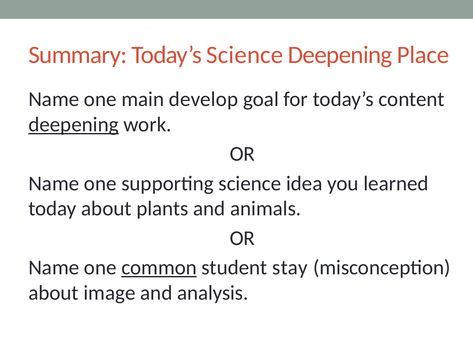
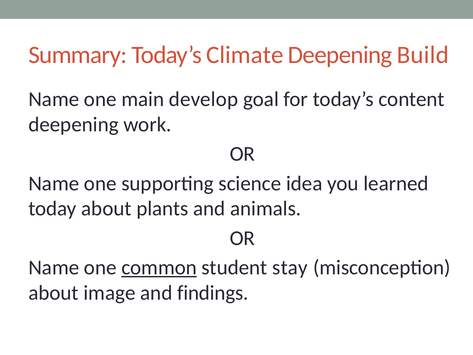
Today’s Science: Science -> Climate
Place: Place -> Build
deepening at (73, 124) underline: present -> none
analysis: analysis -> findings
